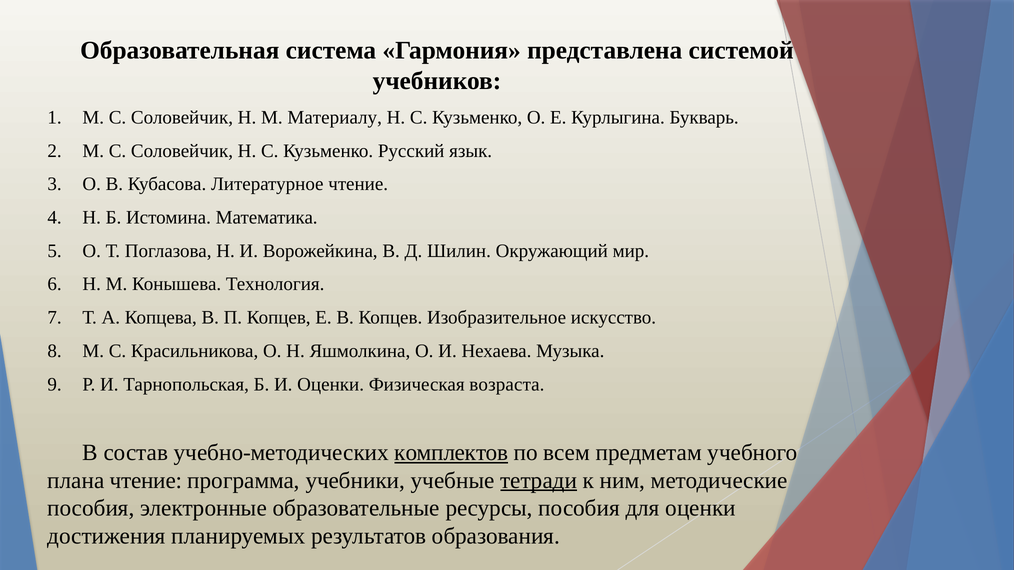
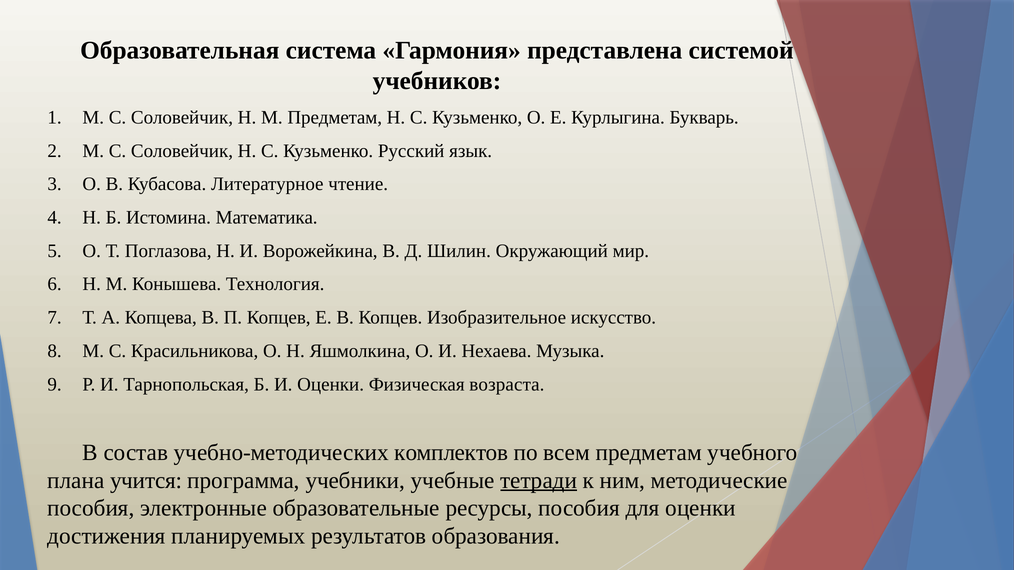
М Материалу: Материалу -> Предметам
комплектов underline: present -> none
плана чтение: чтение -> учится
